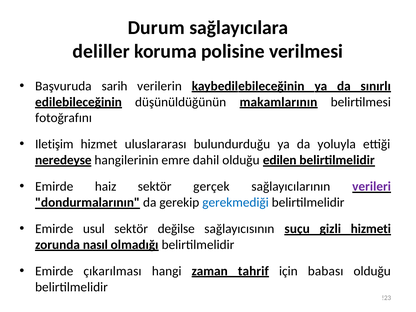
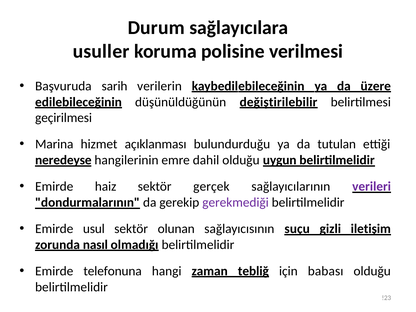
deliller: deliller -> usuller
sınırlı: sınırlı -> üzere
makamlarının: makamlarının -> değiştirilebilir
fotoğrafını: fotoğrafını -> geçirilmesi
Iletişim: Iletişim -> Marina
uluslararası: uluslararası -> açıklanması
yoluyla: yoluyla -> tutulan
edilen: edilen -> uygun
gerekmediği colour: blue -> purple
değilse: değilse -> olunan
hizmeti: hizmeti -> iletişim
çıkarılması: çıkarılması -> telefonuna
tahrif: tahrif -> tebliğ
